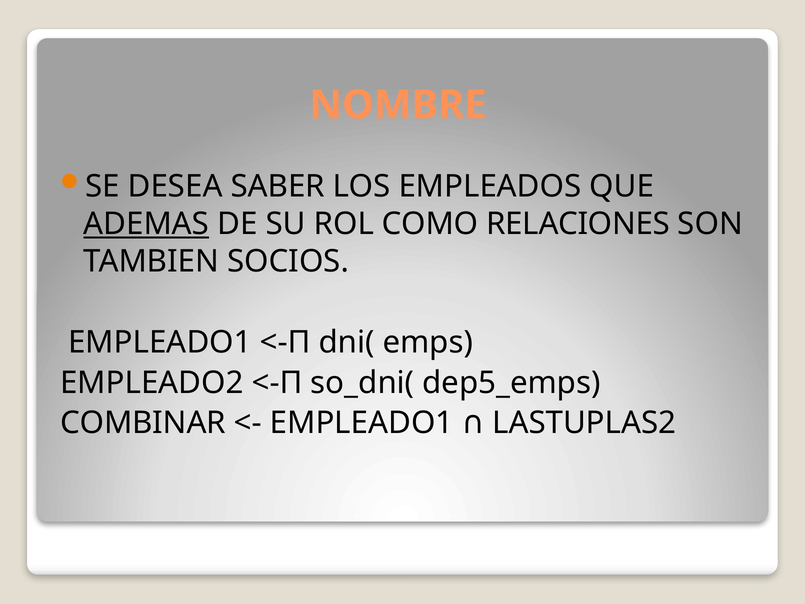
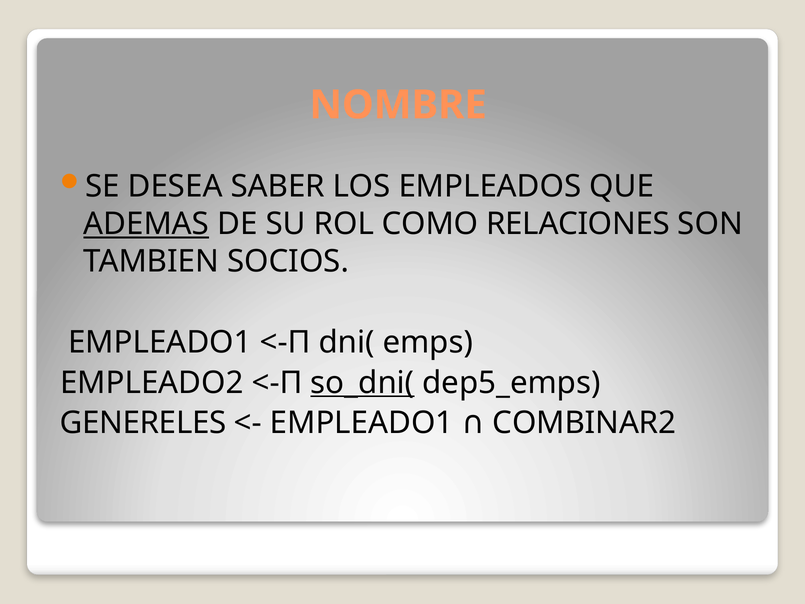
so_dni( underline: none -> present
COMBINAR: COMBINAR -> GENERELES
LASTUPLAS2: LASTUPLAS2 -> COMBINAR2
